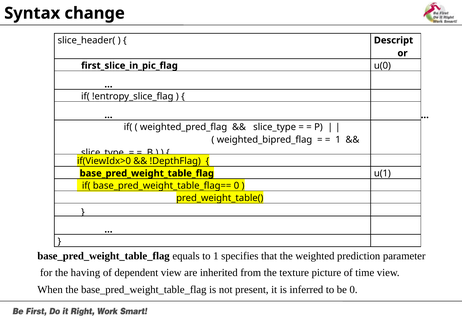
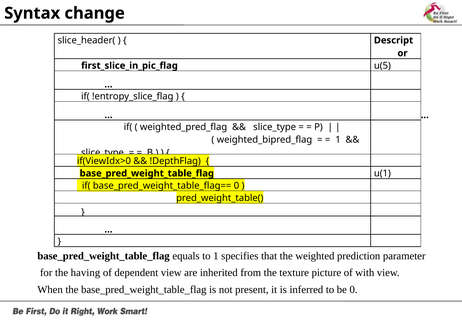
u(0: u(0 -> u(5
time: time -> with
